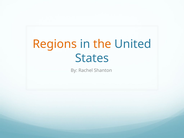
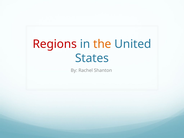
Regions colour: orange -> red
